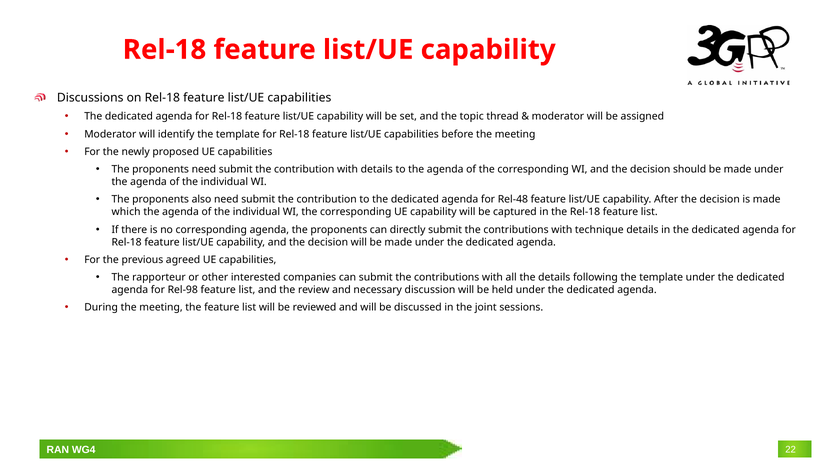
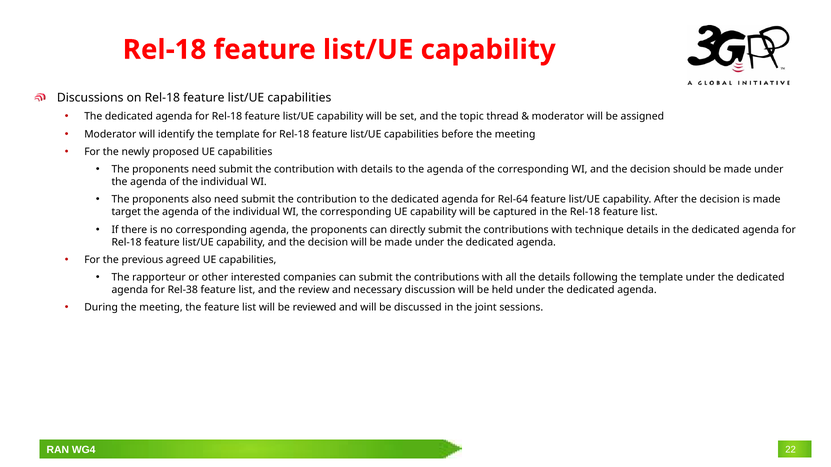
Rel-48: Rel-48 -> Rel-64
which: which -> target
Rel-98: Rel-98 -> Rel-38
